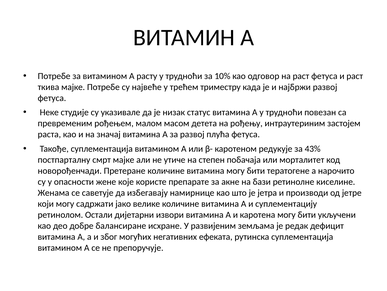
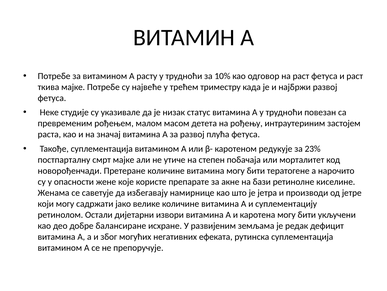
43%: 43% -> 23%
